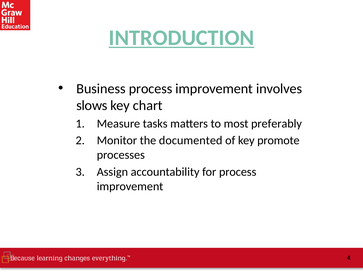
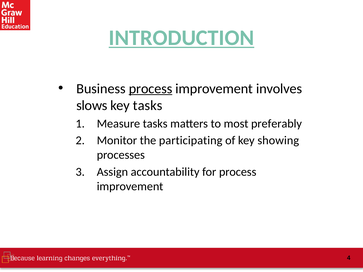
process at (151, 89) underline: none -> present
key chart: chart -> tasks
documented: documented -> participating
promote: promote -> showing
